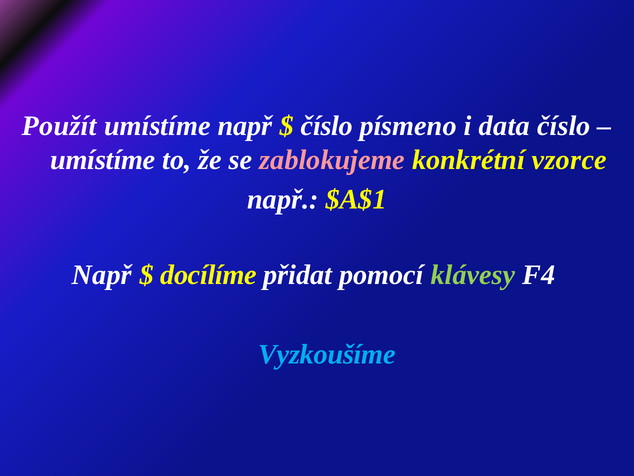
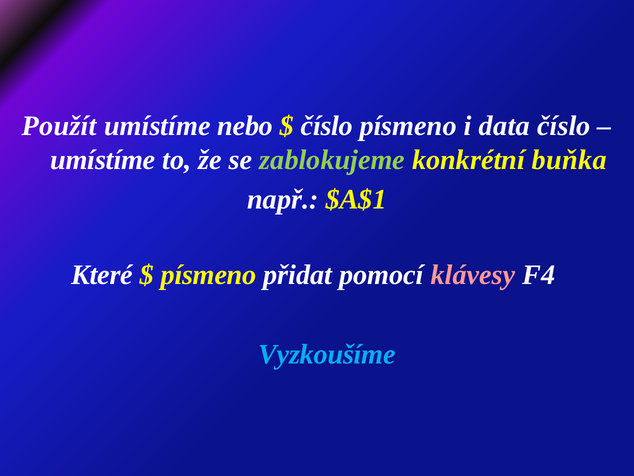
umístíme např: např -> nebo
zablokujeme colour: pink -> light green
vzorce: vzorce -> buňka
Např at (102, 275): Např -> Které
docílíme at (209, 275): docílíme -> písmeno
klávesy colour: light green -> pink
